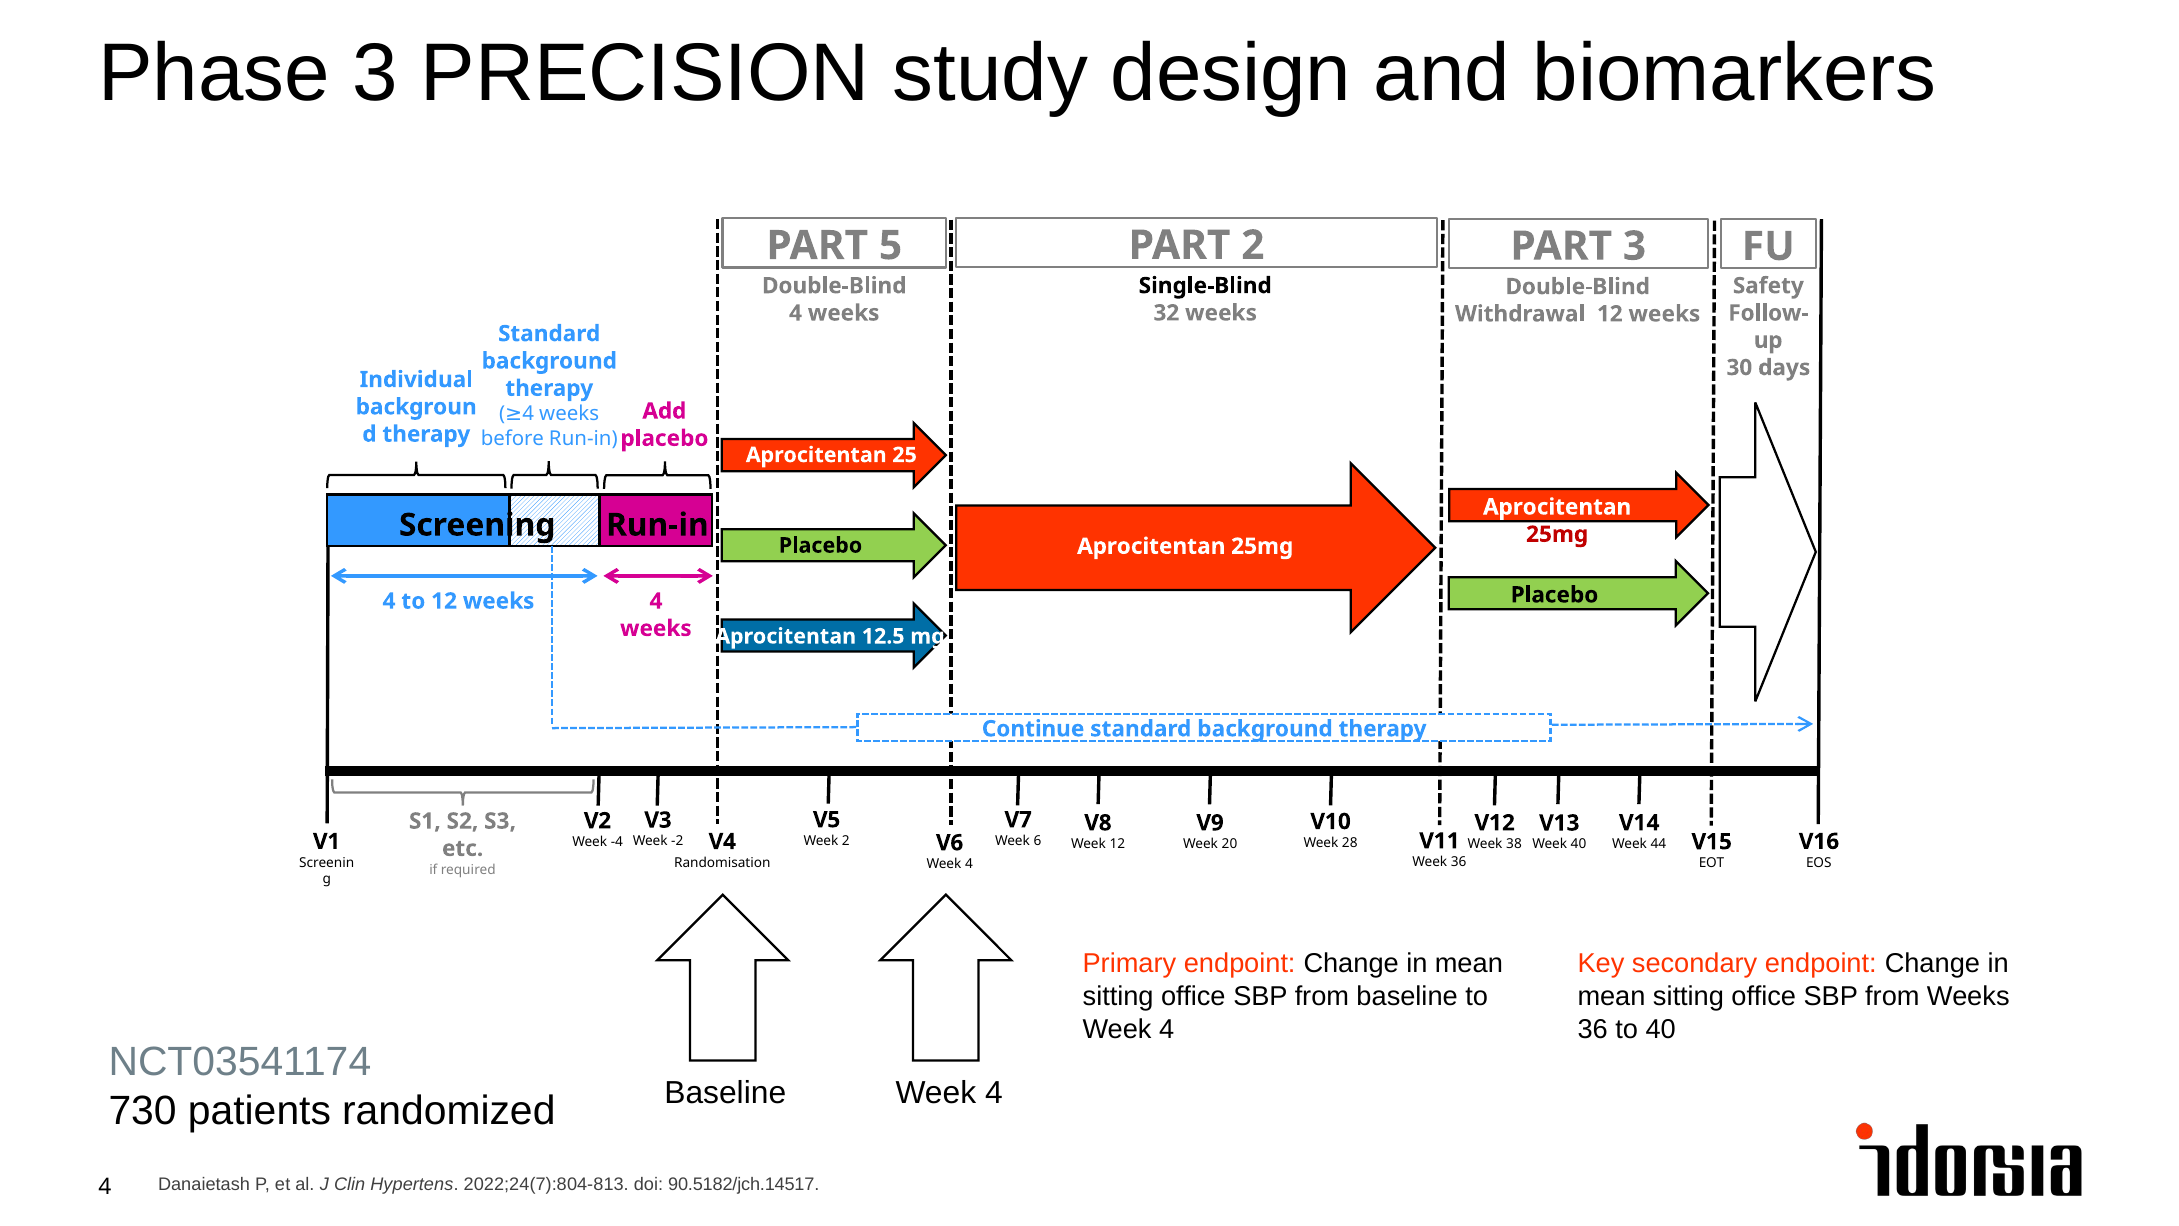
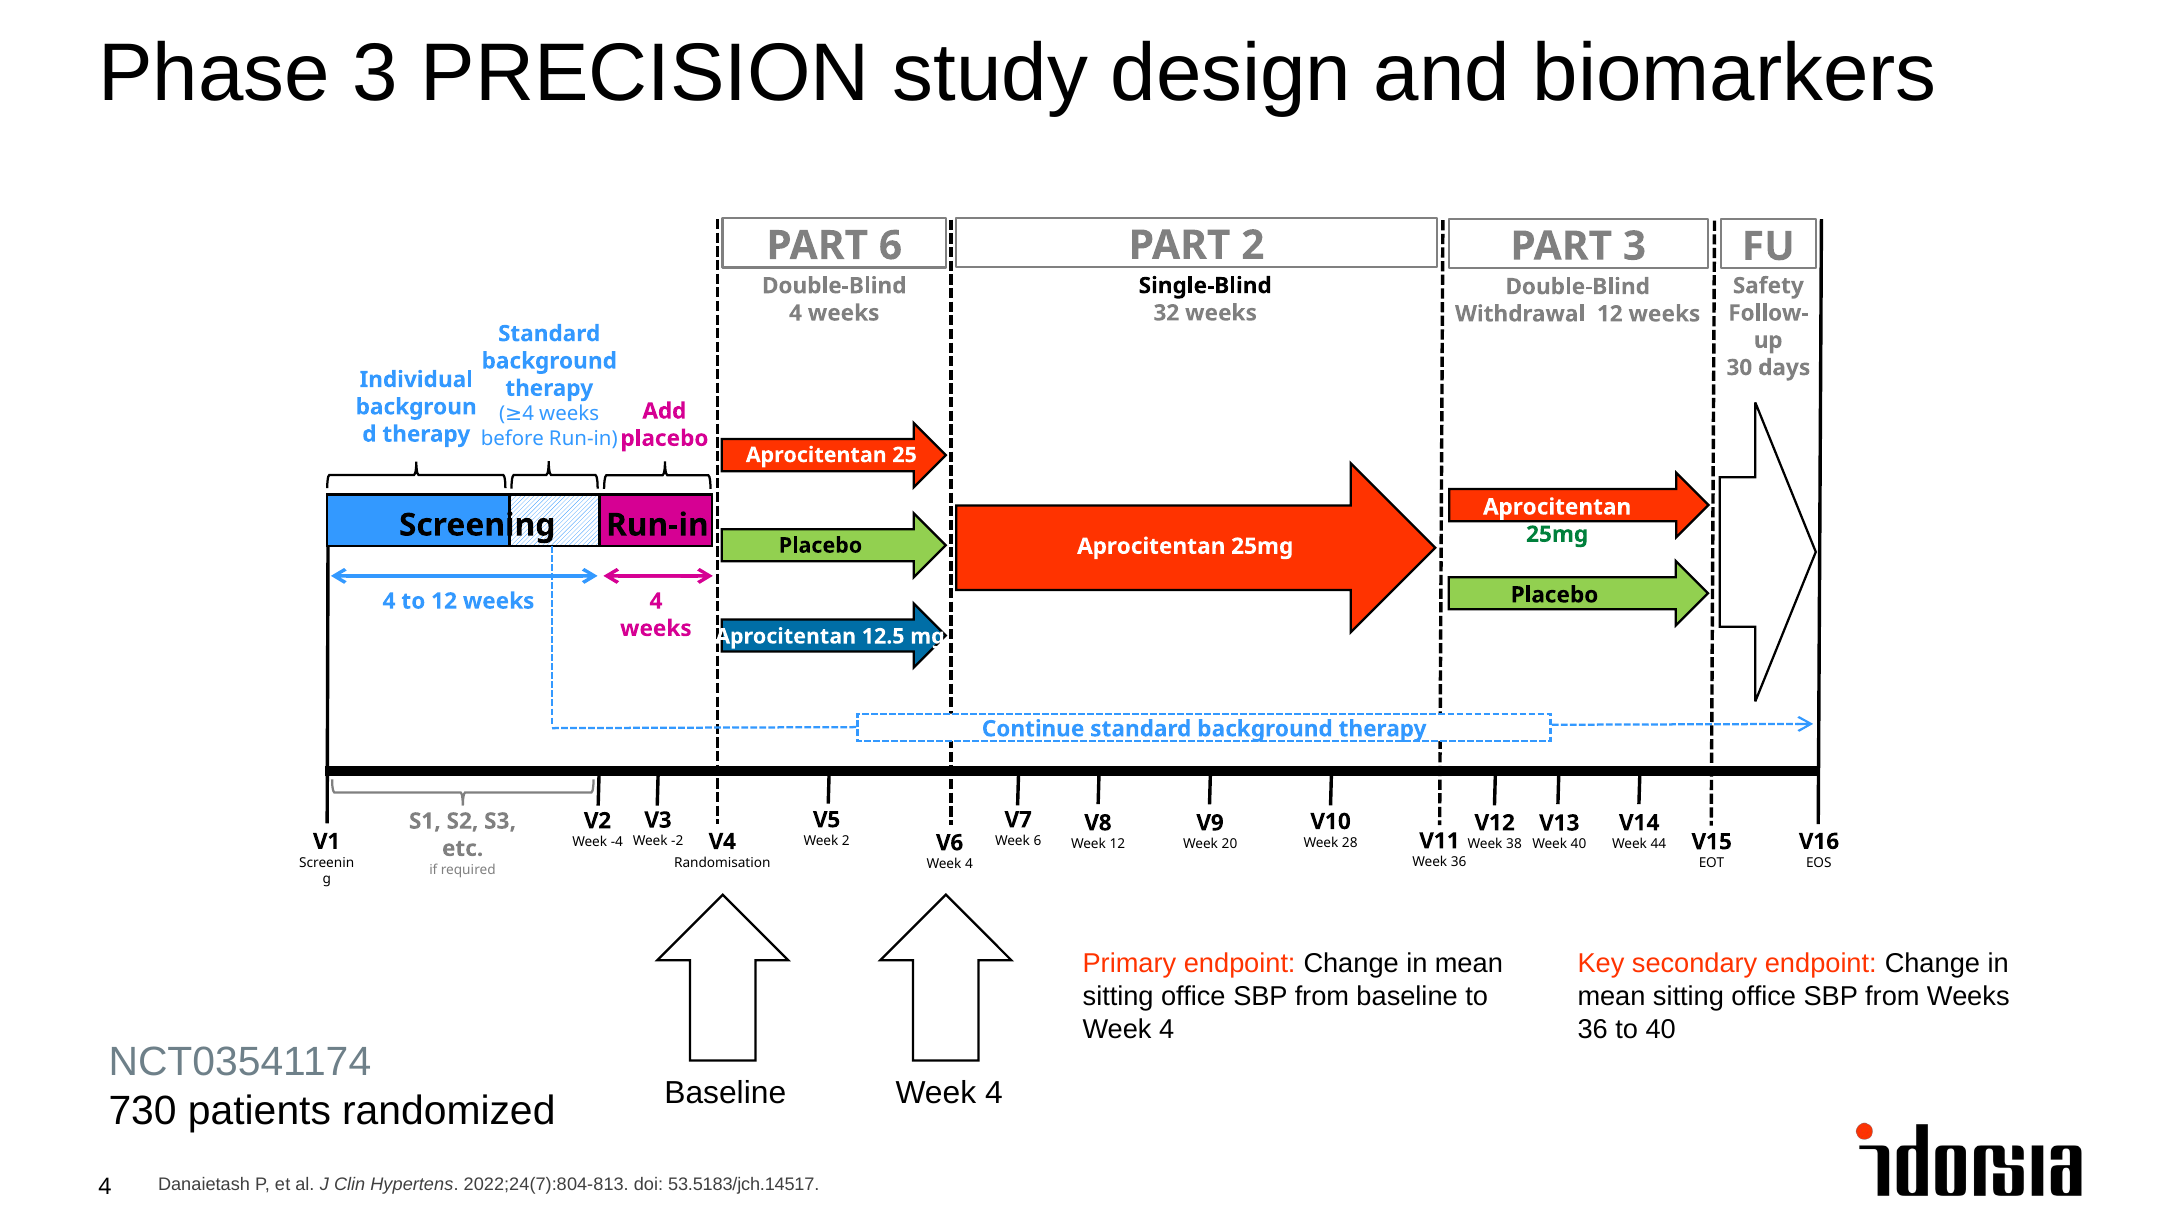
PART 5: 5 -> 6
25mg at (1557, 534) colour: red -> green
90.5182/jch.14517: 90.5182/jch.14517 -> 53.5183/jch.14517
